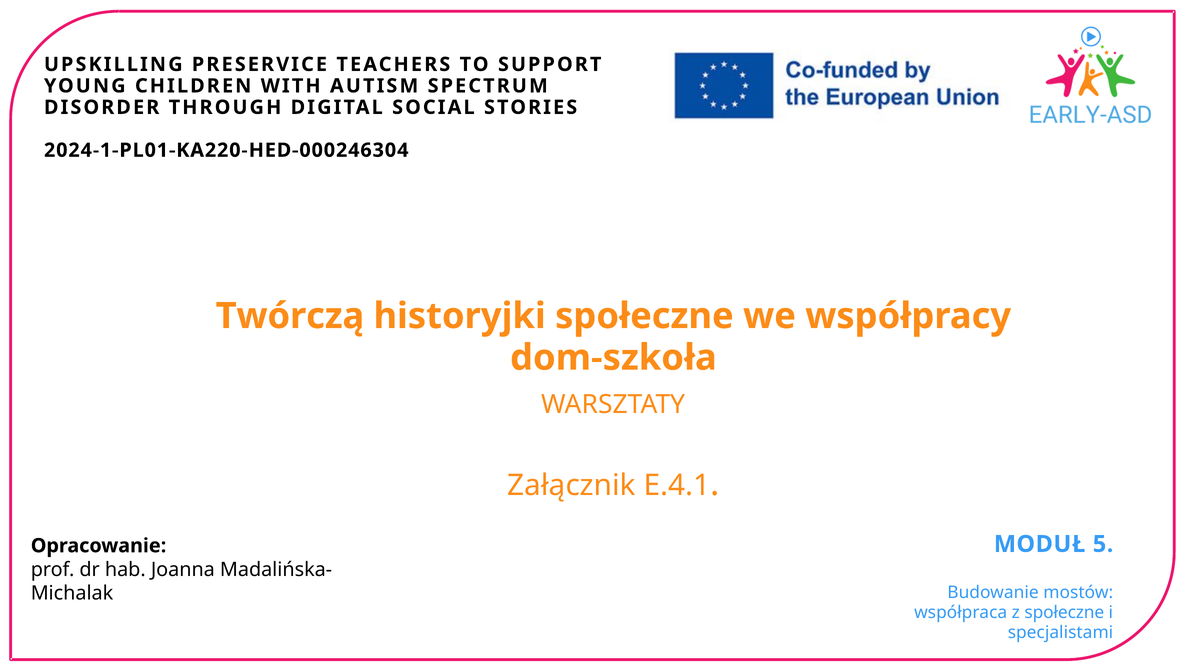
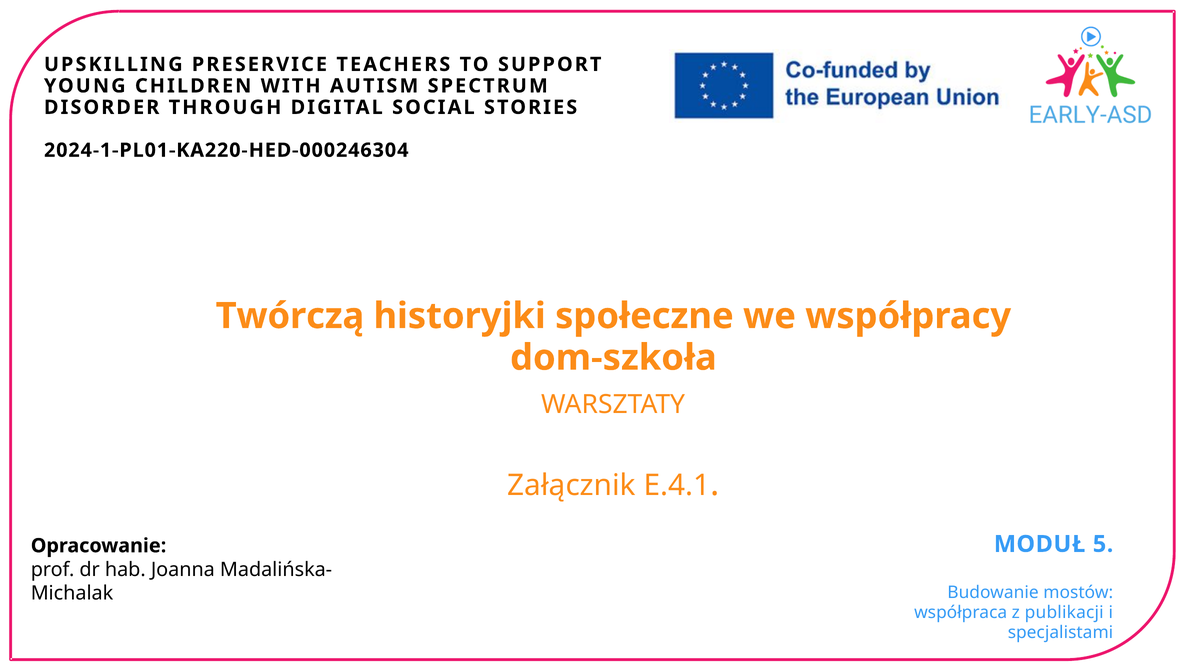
z społeczne: społeczne -> publikacji
